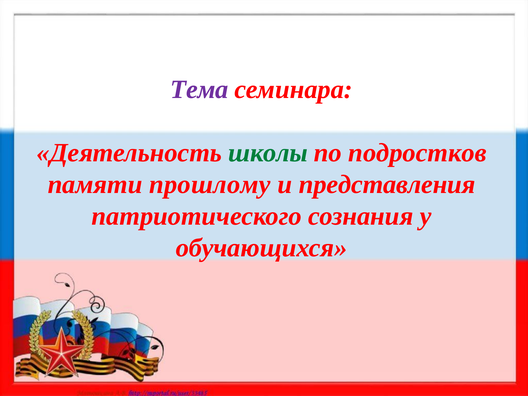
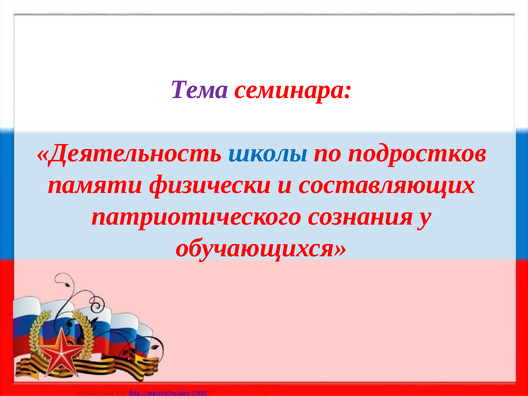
школы colour: green -> blue
прошлому: прошлому -> физически
представления: представления -> составляющих
